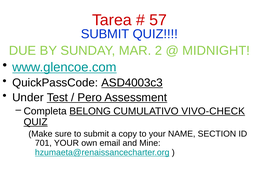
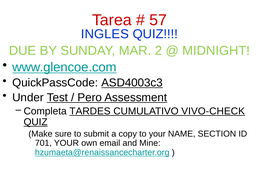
SUBMIT at (105, 34): SUBMIT -> INGLES
BELONG: BELONG -> TARDES
